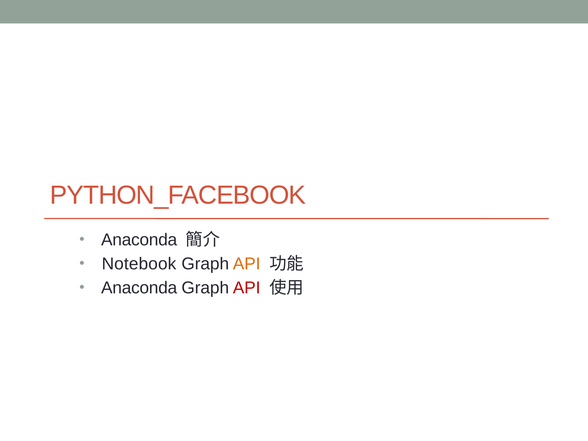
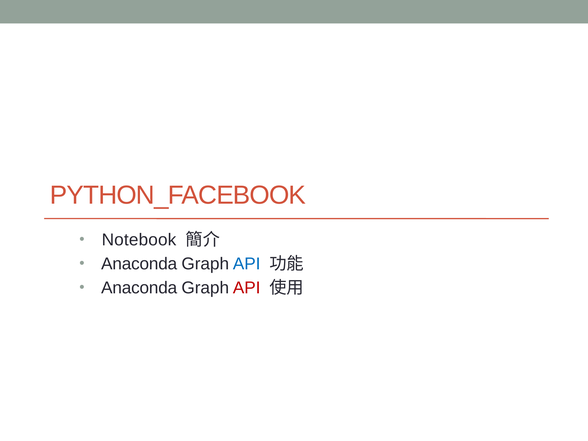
Anaconda at (139, 240): Anaconda -> Notebook
Notebook at (139, 264): Notebook -> Anaconda
API at (247, 264) colour: orange -> blue
